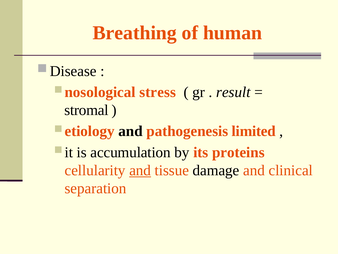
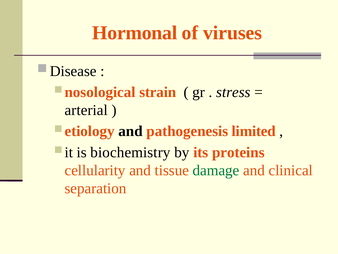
Breathing: Breathing -> Hormonal
human: human -> viruses
stress: stress -> strain
result: result -> stress
stromal: stromal -> arterial
accumulation: accumulation -> biochemistry
and at (140, 170) underline: present -> none
damage colour: black -> green
